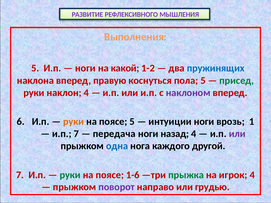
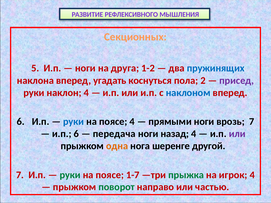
Выполнения: Выполнения -> Секционных
какой: какой -> друга
правую: правую -> угадать
пола 5: 5 -> 2
присед colour: green -> purple
наклоном colour: purple -> blue
руки at (74, 122) colour: orange -> blue
поясе 5: 5 -> 4
интуиции: интуиции -> прямыми
врозь 1: 1 -> 7
и.п 7: 7 -> 6
одна colour: blue -> orange
каждого: каждого -> шеренге
1-6: 1-6 -> 1-7
поворот colour: purple -> green
грудью: грудью -> частью
